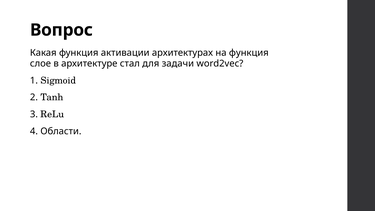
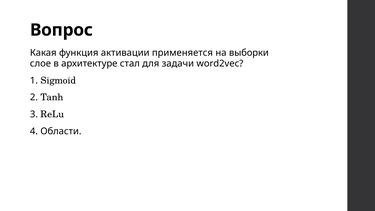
архитектурах: архитектурах -> применяется
на функция: функция -> выборки
